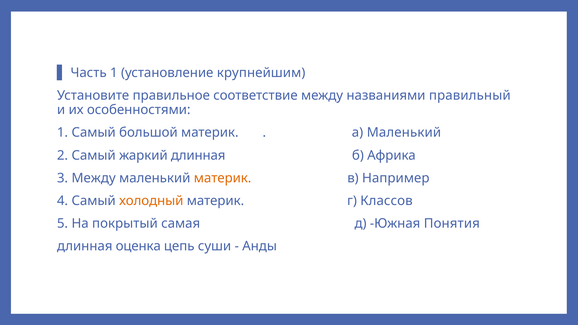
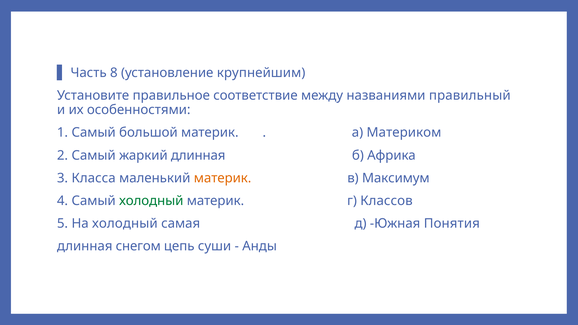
Часть 1: 1 -> 8
а Маленький: Маленький -> Материком
3 Между: Между -> Класса
Например: Например -> Максимум
холодный at (151, 201) colour: orange -> green
На покрытый: покрытый -> холодный
оценка: оценка -> снегом
